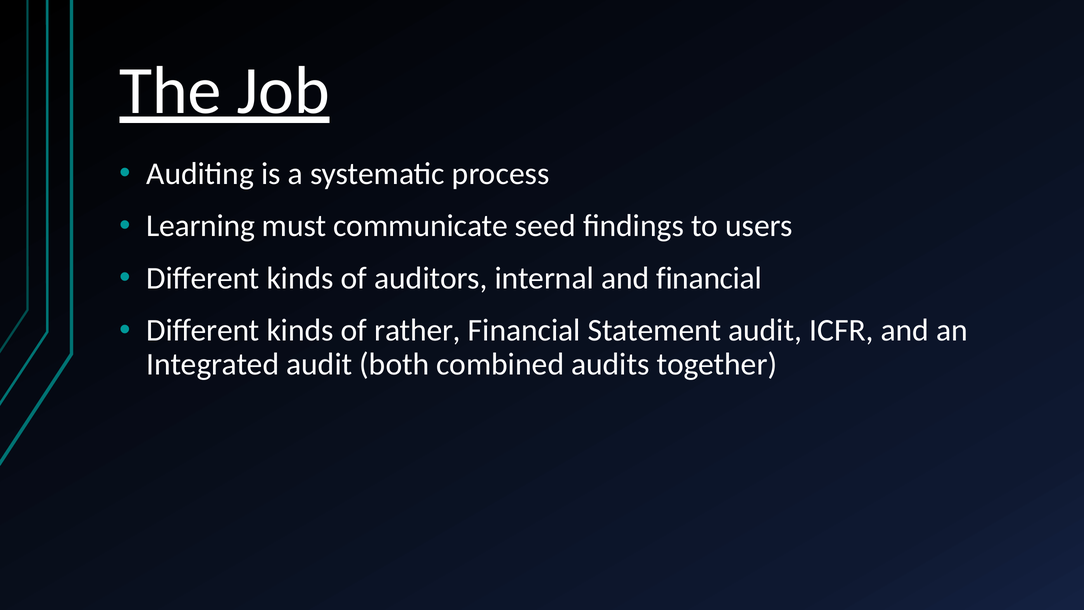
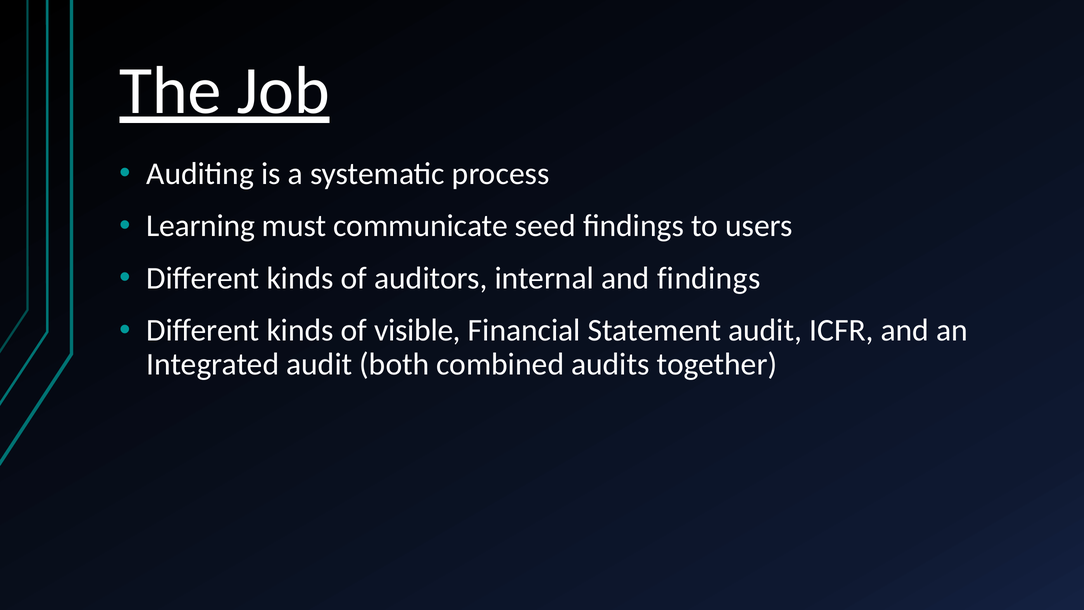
and financial: financial -> findings
rather: rather -> visible
